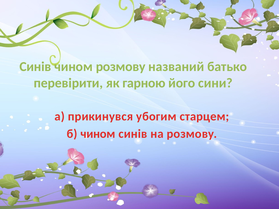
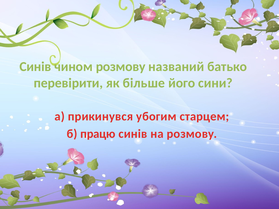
гарною: гарною -> більше
б чином: чином -> працю
